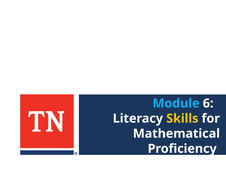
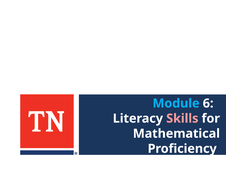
Skills colour: yellow -> pink
